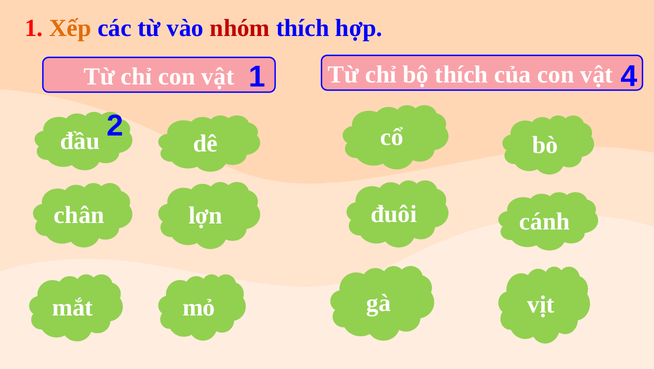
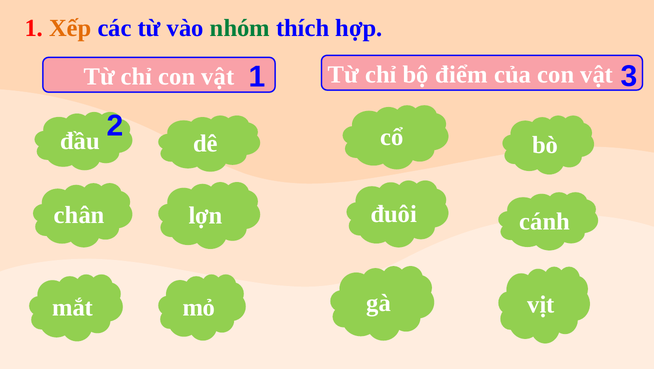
nhóm colour: red -> green
4: 4 -> 3
bộ thích: thích -> điểm
